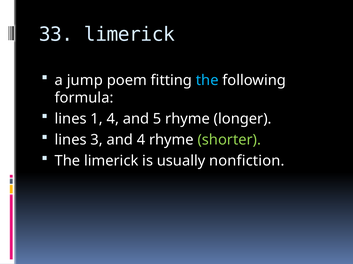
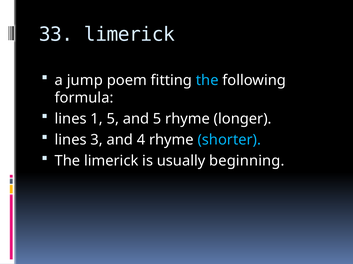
1 4: 4 -> 5
shorter colour: light green -> light blue
nonfiction: nonfiction -> beginning
